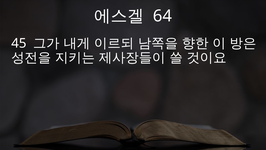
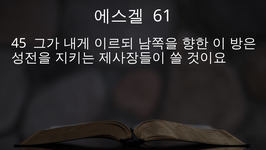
64: 64 -> 61
